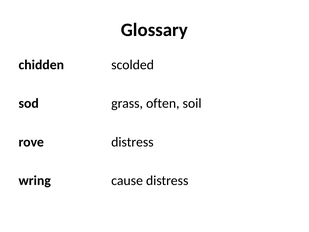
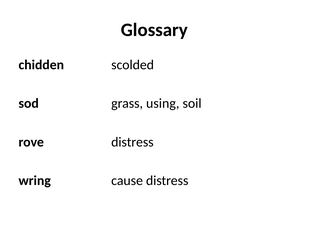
often: often -> using
